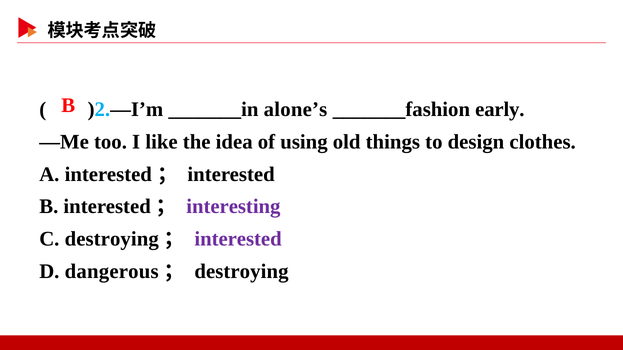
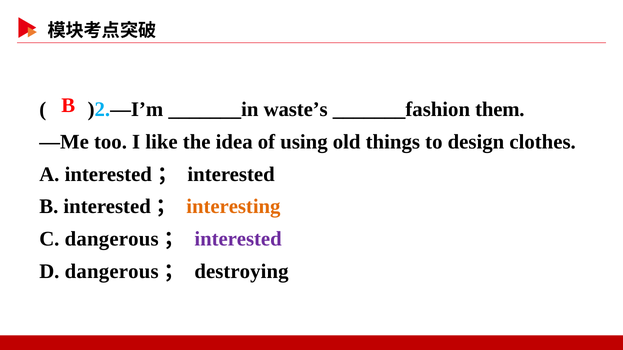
alone’s: alone’s -> waste’s
early: early -> them
interesting colour: purple -> orange
C destroying: destroying -> dangerous
